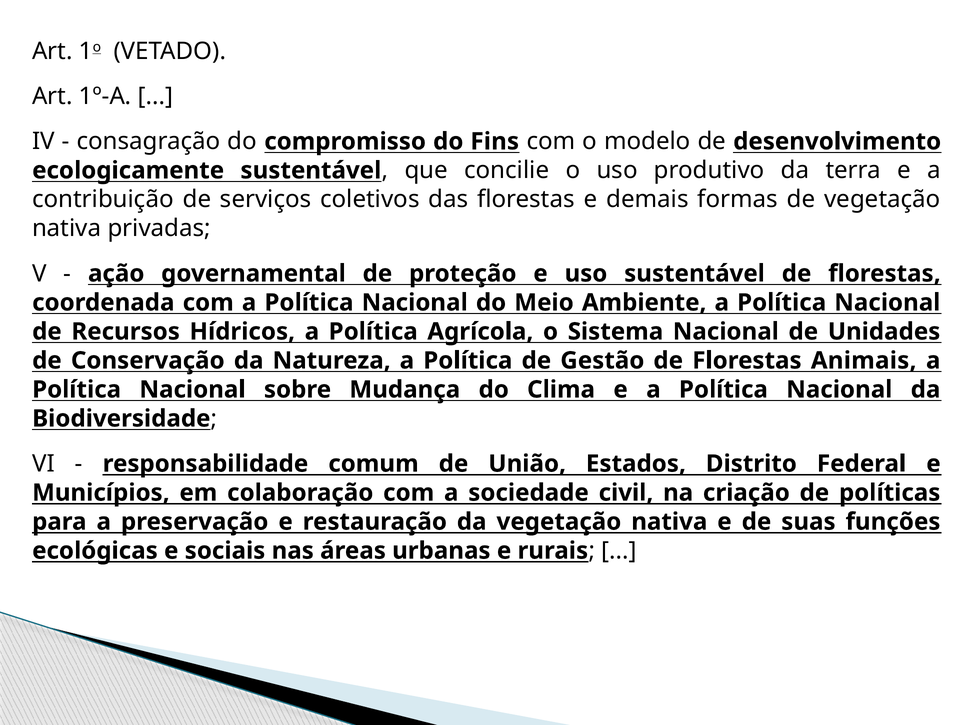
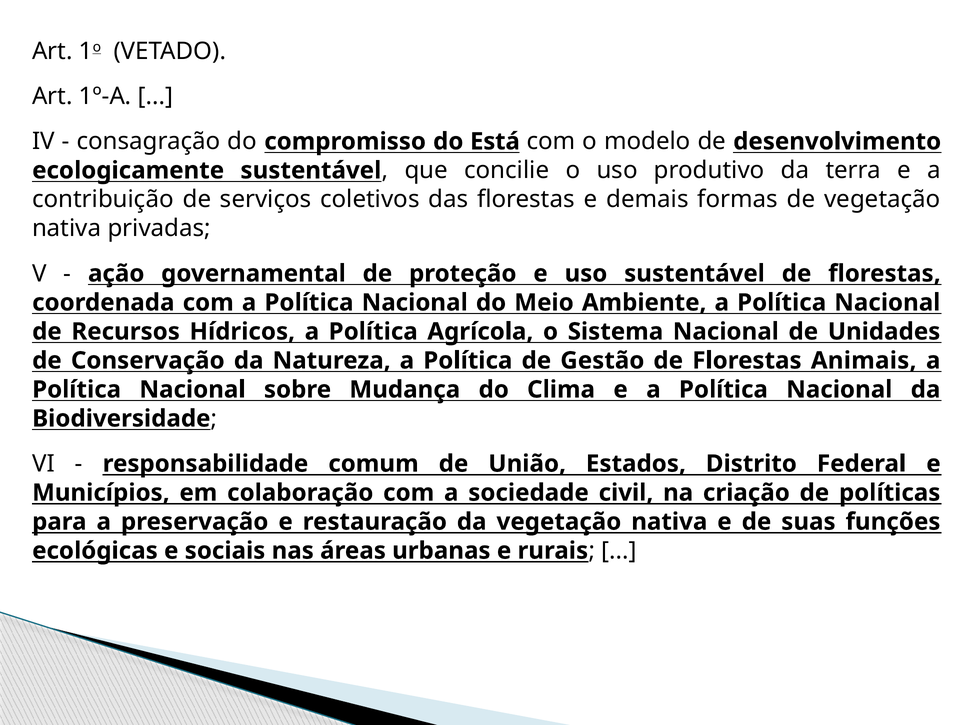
Fins: Fins -> Está
